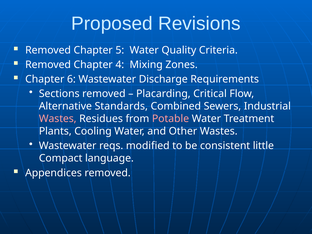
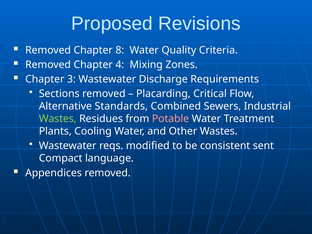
5: 5 -> 8
6: 6 -> 3
Wastes at (58, 119) colour: pink -> light green
little: little -> sent
